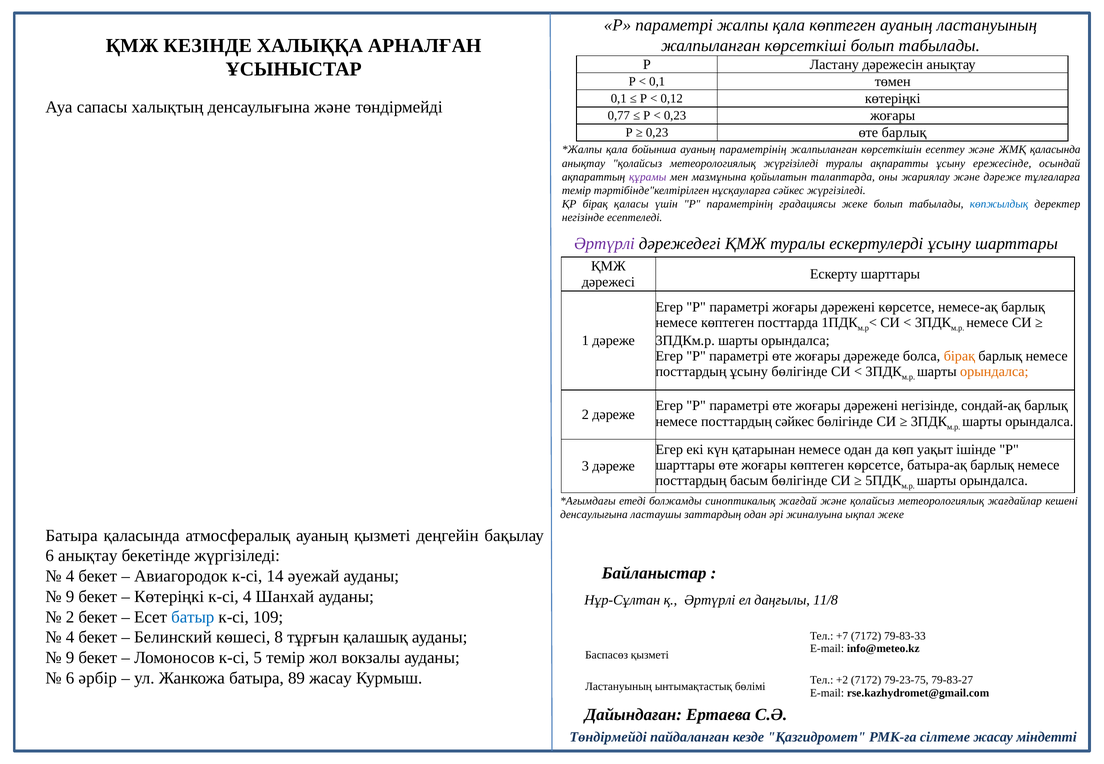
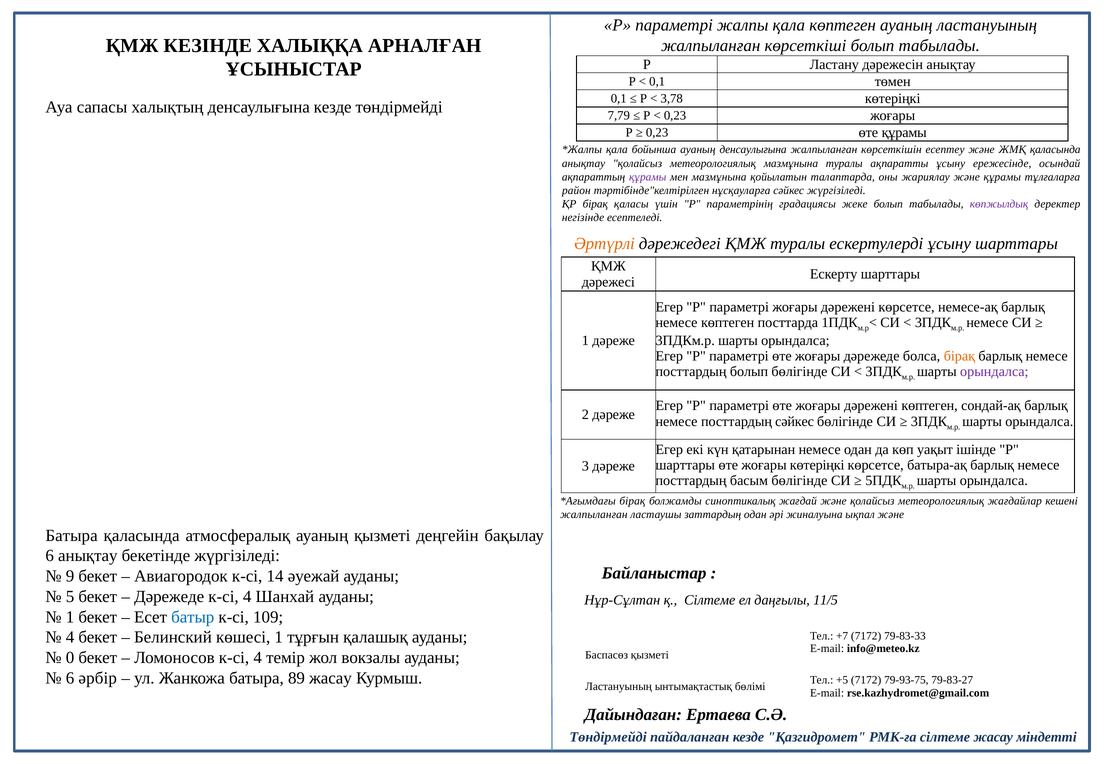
0,12: 0,12 -> 3,78
денсаулығына және: және -> кезде
0,77: 0,77 -> 7,79
өте барлық: барлық -> құрамы
ауаның параметрінің: параметрінің -> денсаулығына
метеорологиялық жүргізіледі: жүргізіледі -> мазмұнына
және дәреже: дәреже -> құрамы
темір at (576, 190): темір -> район
көпжылдық colour: blue -> purple
Әртүрлі at (604, 244) colour: purple -> orange
посттардың ұсыну: ұсыну -> болып
орындалса at (994, 372) colour: orange -> purple
дәрежені негізінде: негізінде -> көптеген
жоғары көптеген: көптеген -> көтеріңкі
етеді at (632, 501): етеді -> бірақ
денсаулығына at (594, 515): денсаулығына -> жалпыланған
ықпал жеке: жеке -> және
4 at (70, 576): 4 -> 9
9 at (70, 597): 9 -> 5
Көтеріңкі at (169, 597): Көтеріңкі -> Дәрежеде
қ Әртүрлі: Әртүрлі -> Сілтеме
11/8: 11/8 -> 11/5
2 at (70, 617): 2 -> 1
көшесі 8: 8 -> 1
9 at (70, 658): 9 -> 0
Ломоносов к-сі 5: 5 -> 4
+2: +2 -> +5
79-23-75: 79-23-75 -> 79-93-75
